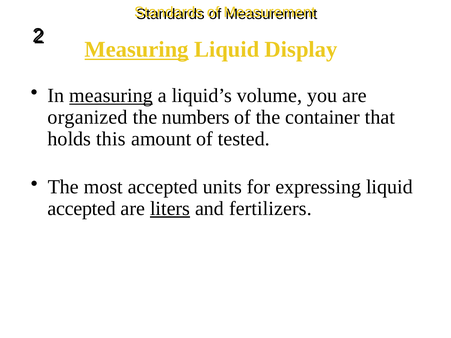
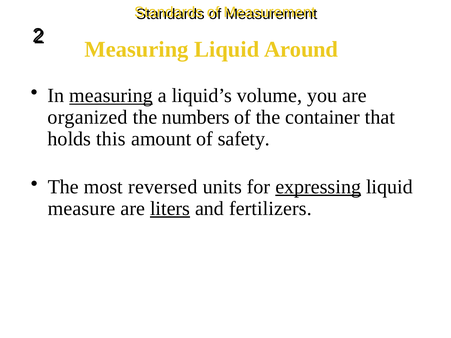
Measuring at (137, 50) underline: present -> none
Display: Display -> Around
tested: tested -> safety
most accepted: accepted -> reversed
expressing underline: none -> present
accepted at (82, 209): accepted -> measure
